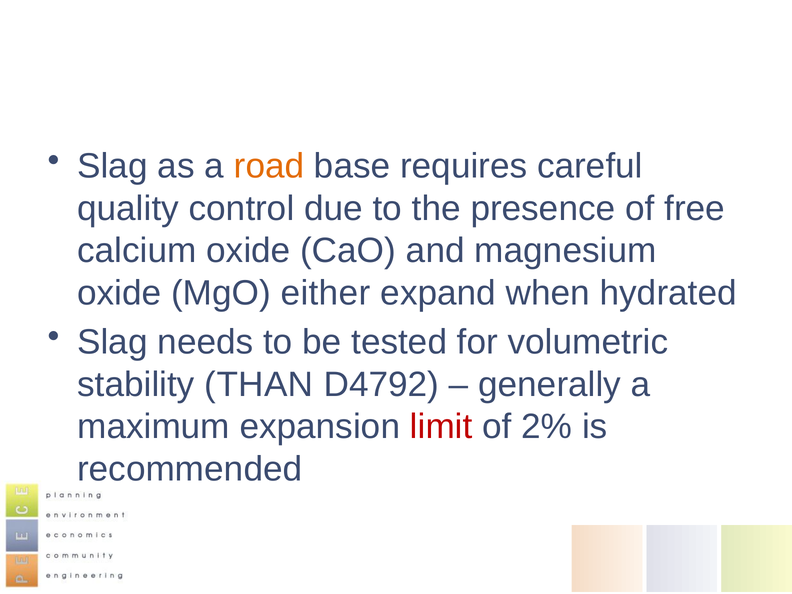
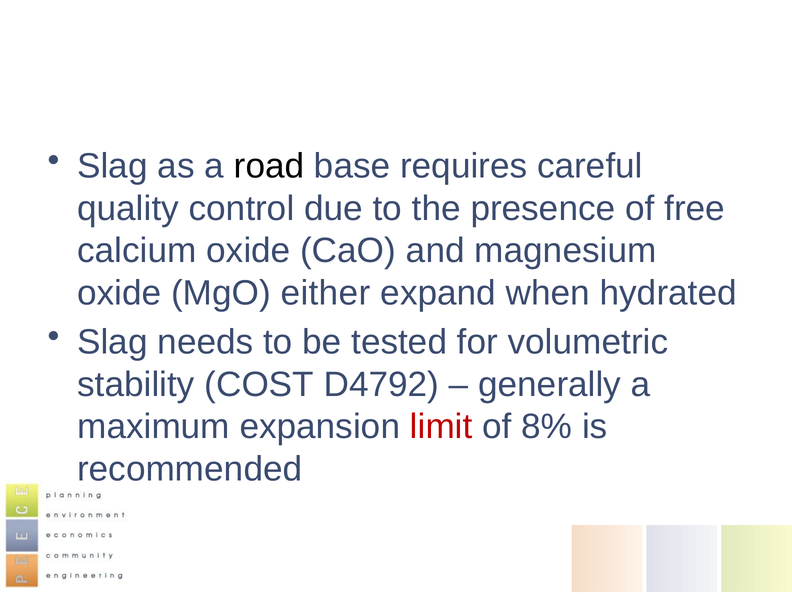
road colour: orange -> black
THAN: THAN -> COST
2%: 2% -> 8%
